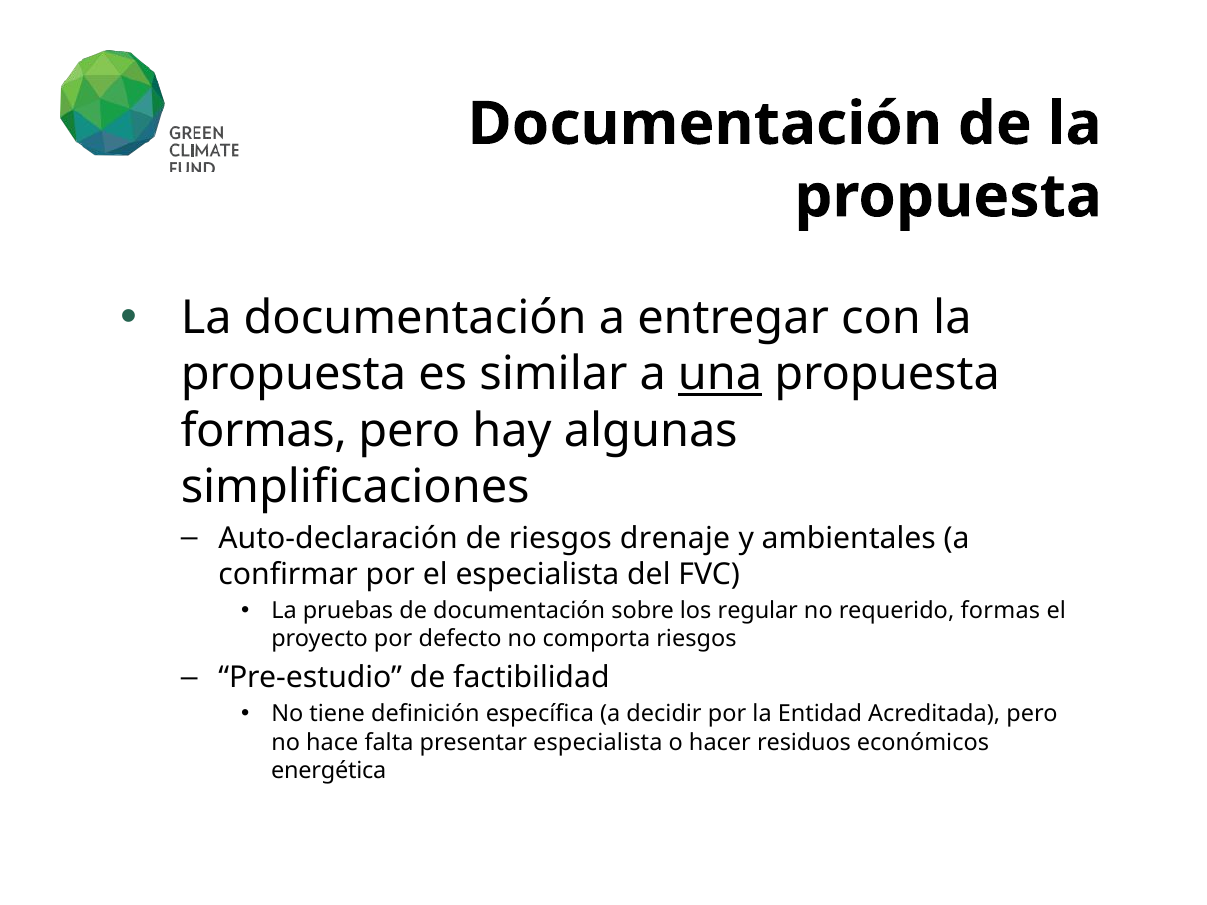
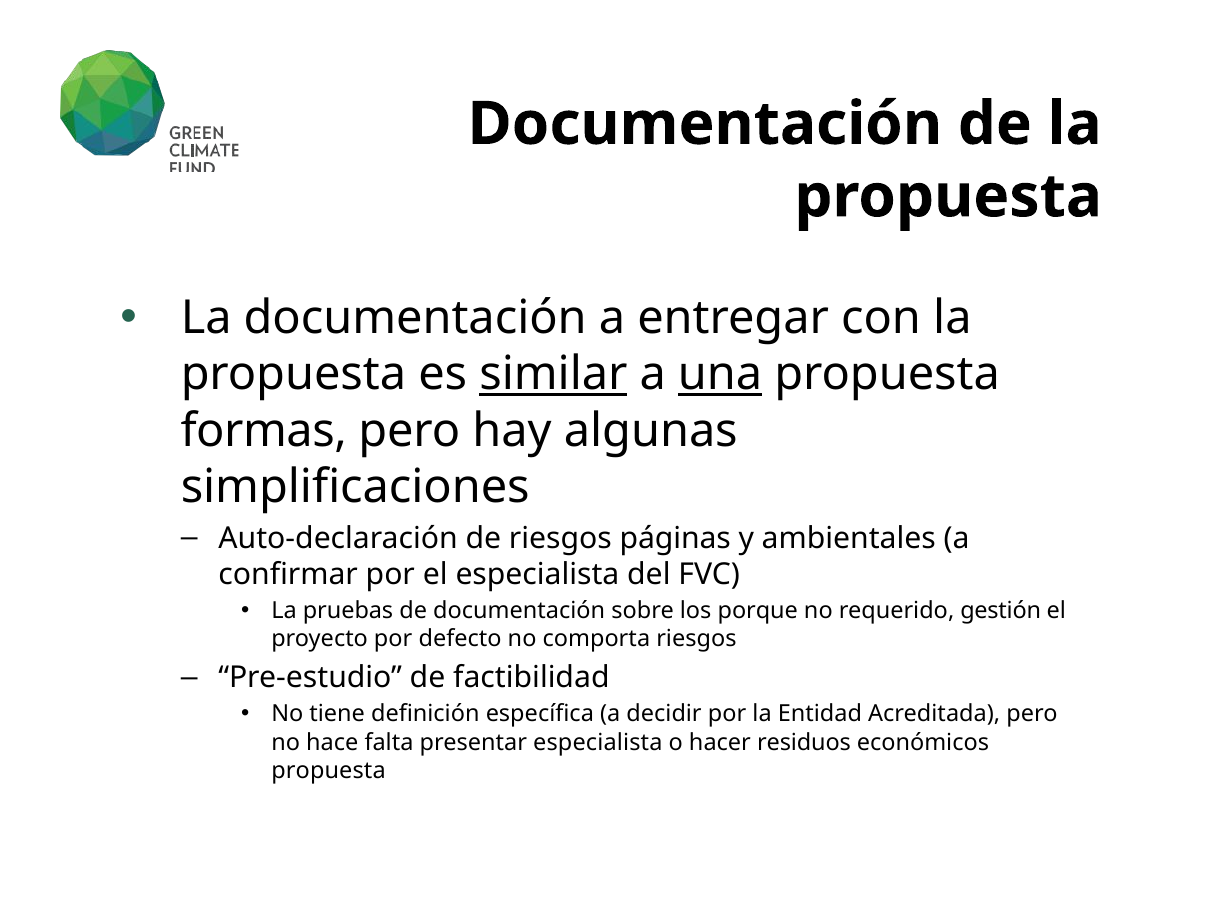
similar underline: none -> present
drenaje: drenaje -> páginas
regular: regular -> porque
requerido formas: formas -> gestión
energética at (329, 771): energética -> propuesta
